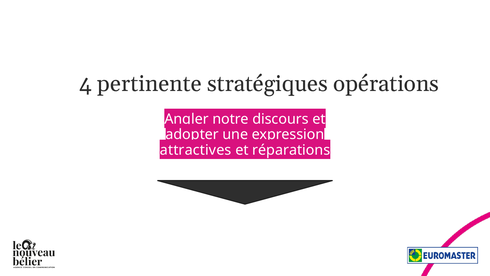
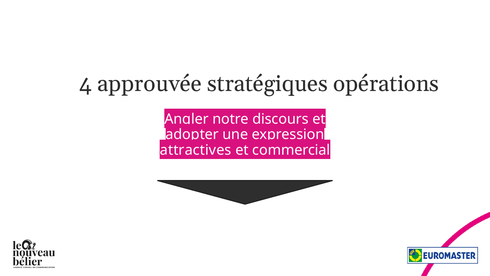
pertinente: pertinente -> approuvée
réparations: réparations -> commercial
